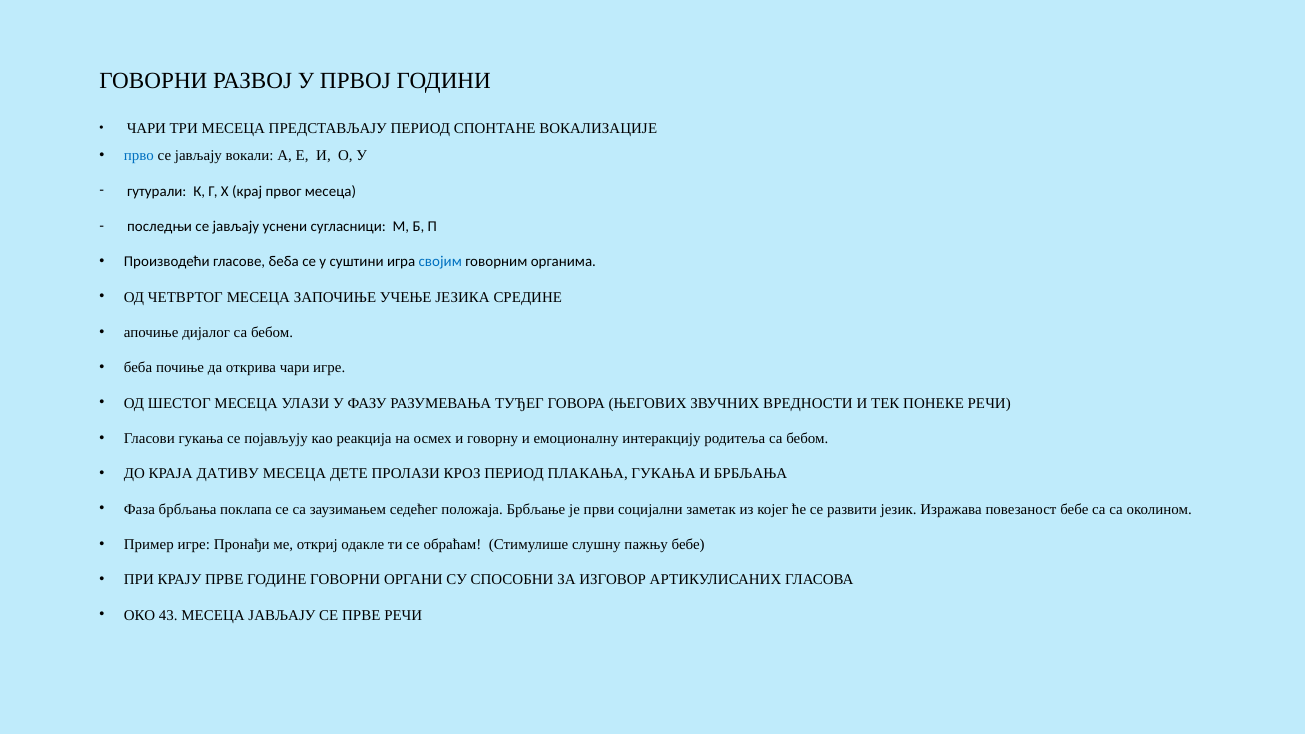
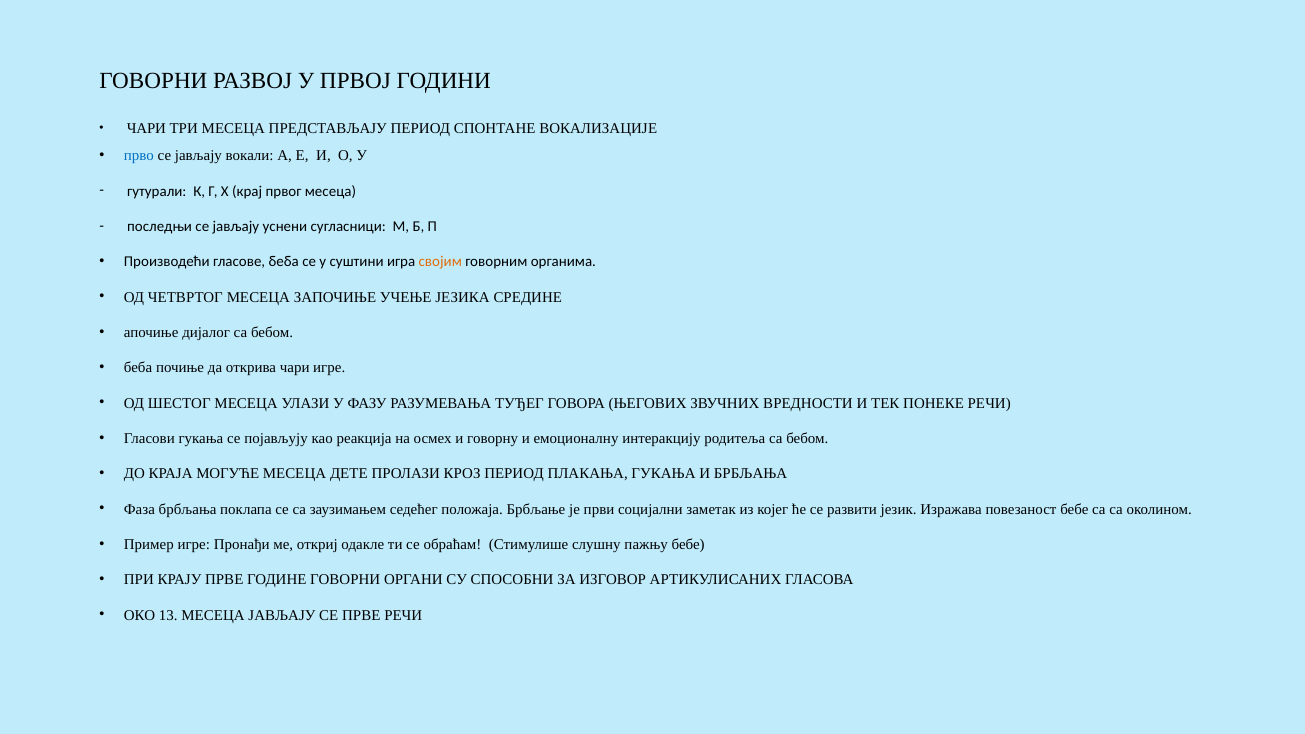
својим colour: blue -> orange
ДАТИВУ: ДАТИВУ -> МОГУЋЕ
43: 43 -> 13
